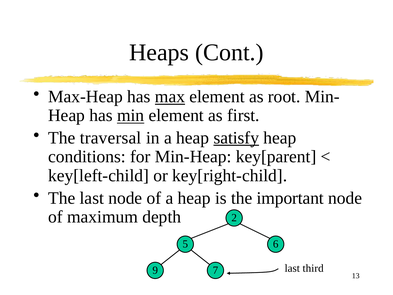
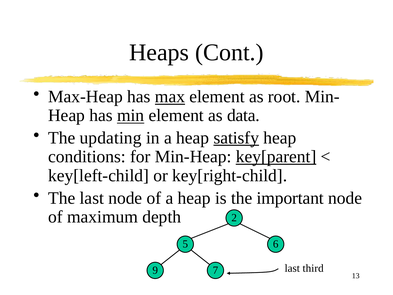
first: first -> data
traversal: traversal -> updating
key[parent underline: none -> present
